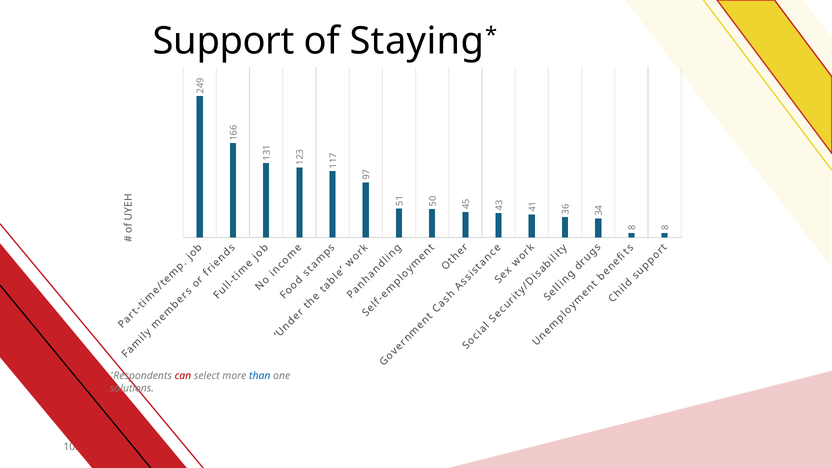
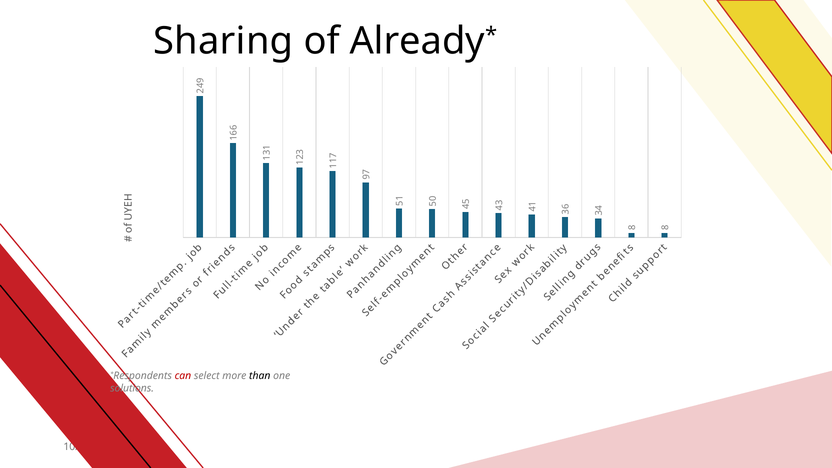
Support: Support -> Sharing
Staying: Staying -> Already
than colour: blue -> black
